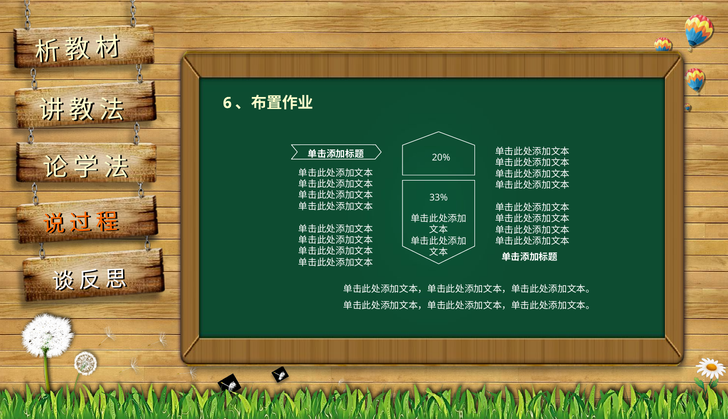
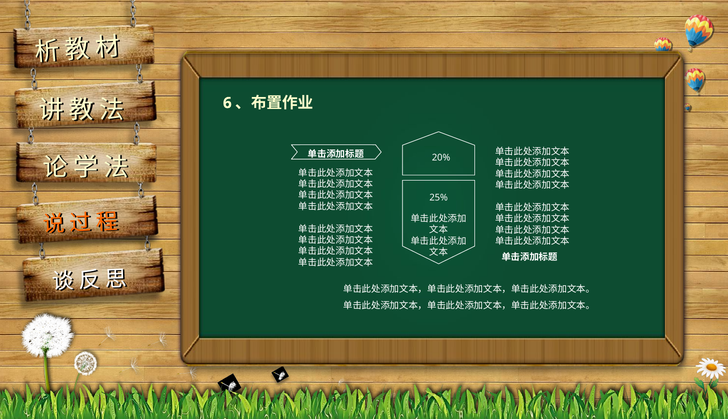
33%: 33% -> 25%
